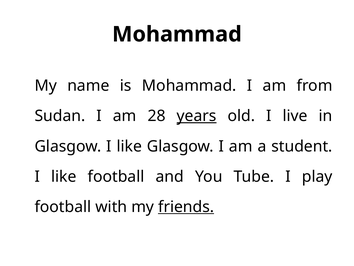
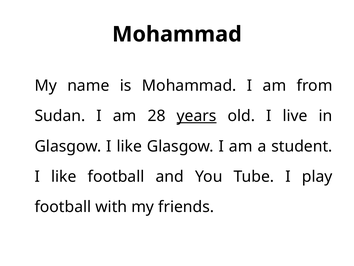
friends underline: present -> none
